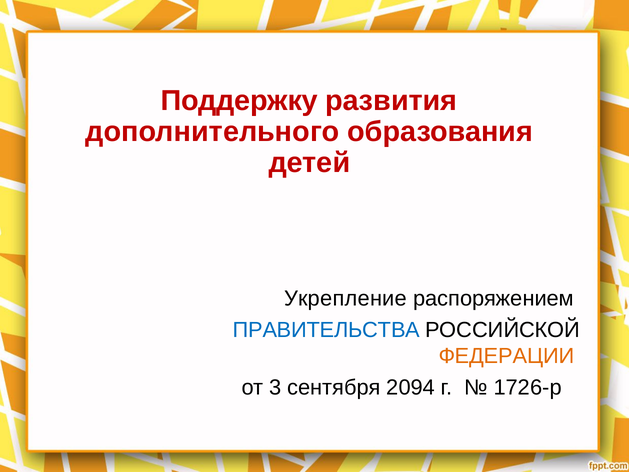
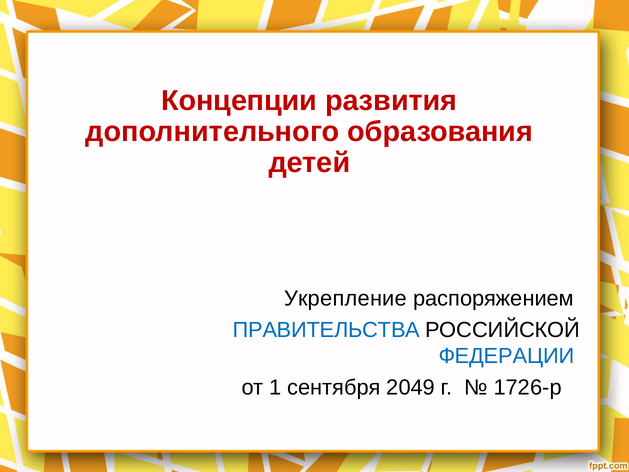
Поддержку: Поддержку -> Концепции
ФЕДЕРАЦИИ colour: orange -> blue
3: 3 -> 1
2094: 2094 -> 2049
